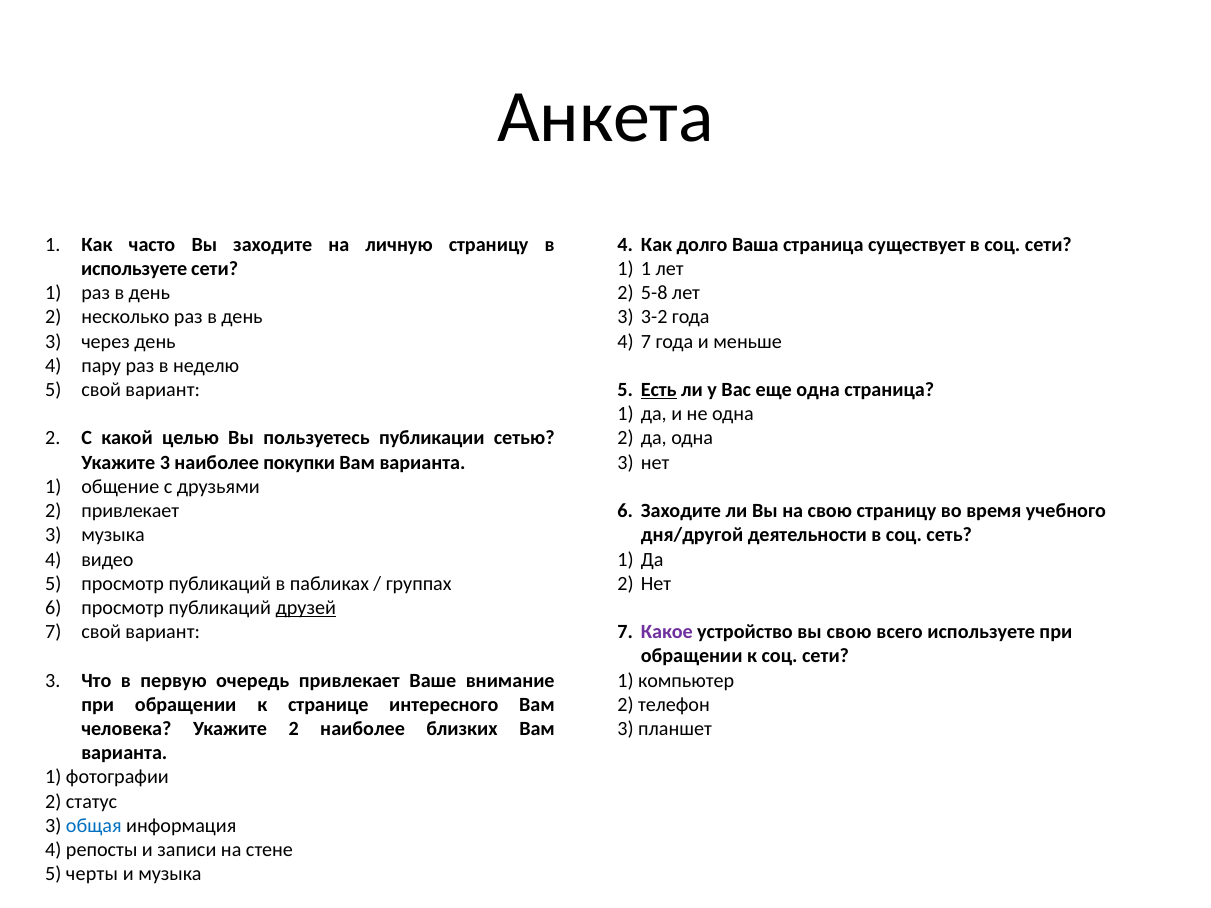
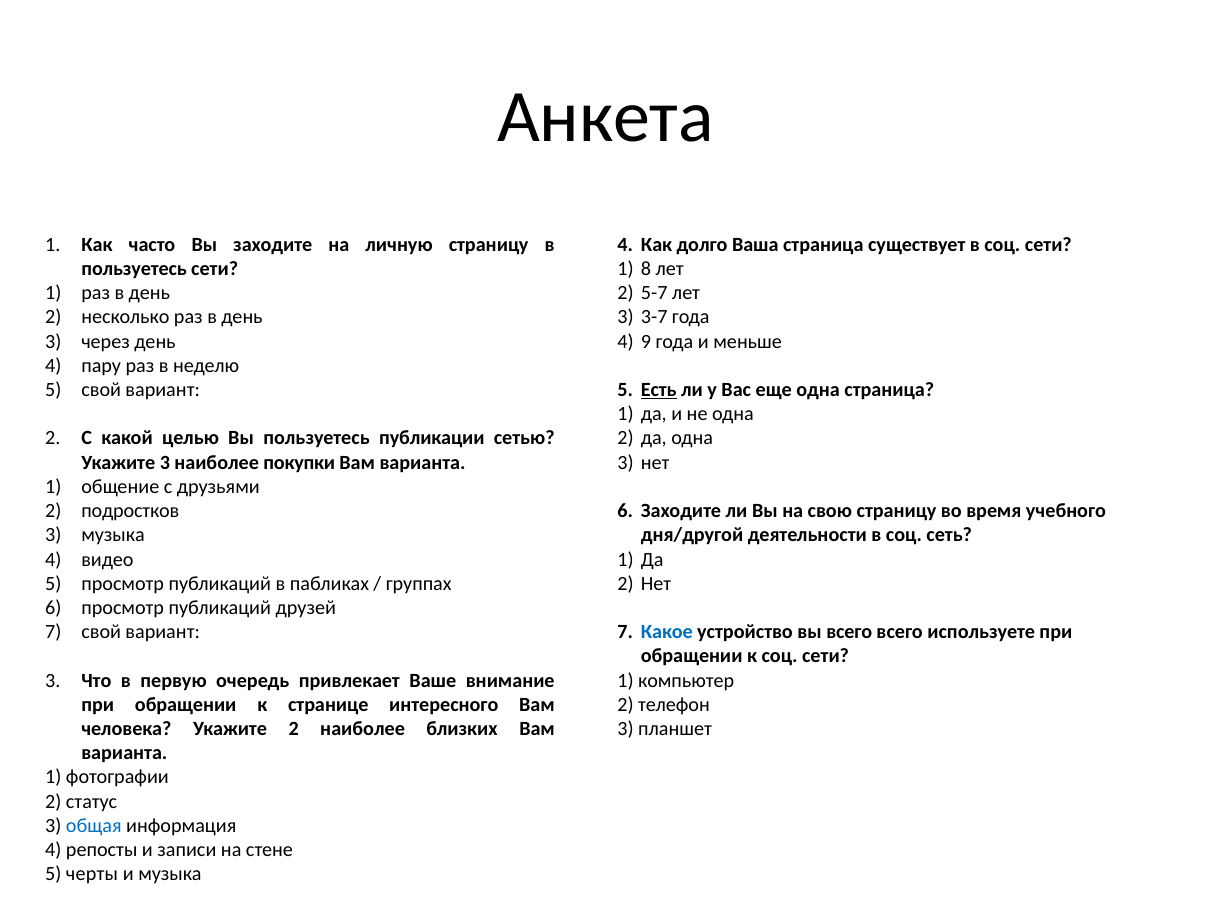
используете at (134, 269): используете -> пользуетесь
1 1: 1 -> 8
5-8: 5-8 -> 5-7
3-2: 3-2 -> 3-7
4 7: 7 -> 9
2 привлекает: привлекает -> подростков
друзей underline: present -> none
Какое colour: purple -> blue
вы свою: свою -> всего
